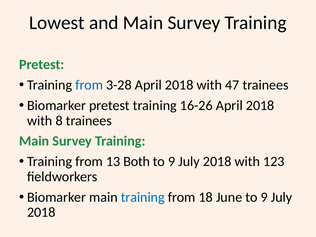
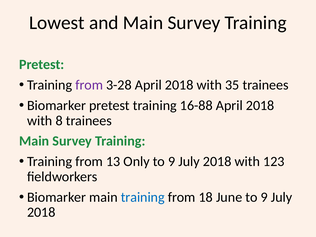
from at (89, 85) colour: blue -> purple
47: 47 -> 35
16-26: 16-26 -> 16-88
Both: Both -> Only
